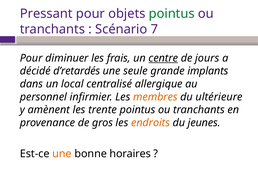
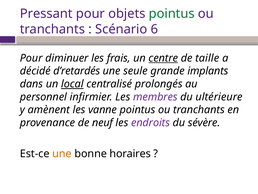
7: 7 -> 6
jours: jours -> taille
local underline: none -> present
allergique: allergique -> prolongés
membres colour: orange -> purple
trente: trente -> vanne
gros: gros -> neuf
endroits colour: orange -> purple
jeunes: jeunes -> sévère
